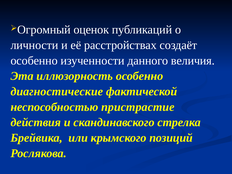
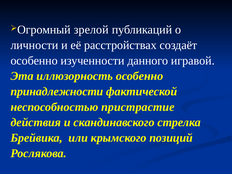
оценок: оценок -> зрелой
величия: величия -> игравой
диагностические: диагностические -> принадлежности
